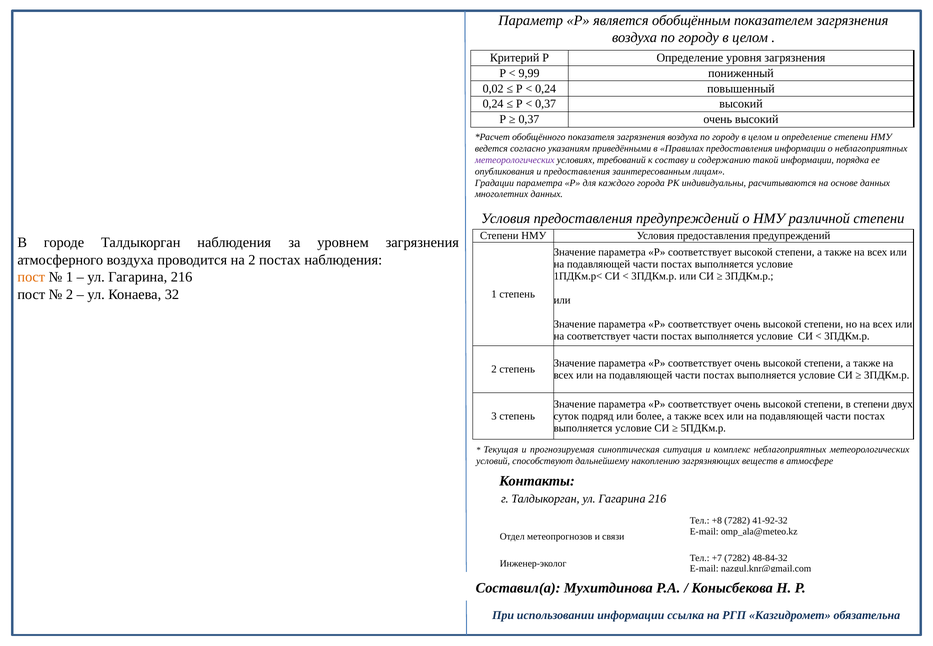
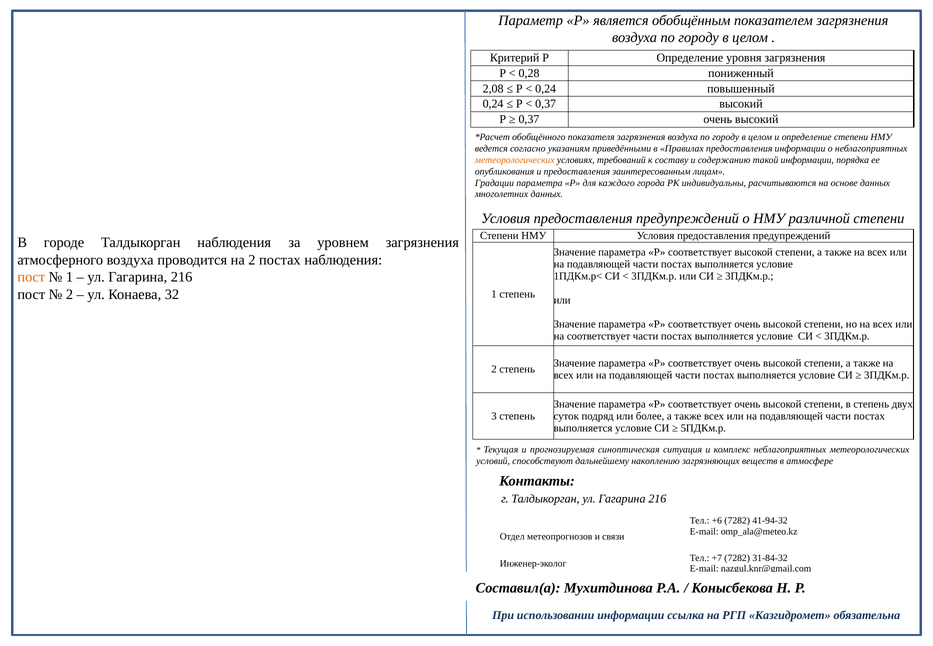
9,99: 9,99 -> 0,28
0,02: 0,02 -> 2,08
метеорологических at (515, 160) colour: purple -> orange
в степени: степени -> степень
+8: +8 -> +6
41-92-32: 41-92-32 -> 41-94-32
48-84-32: 48-84-32 -> 31-84-32
